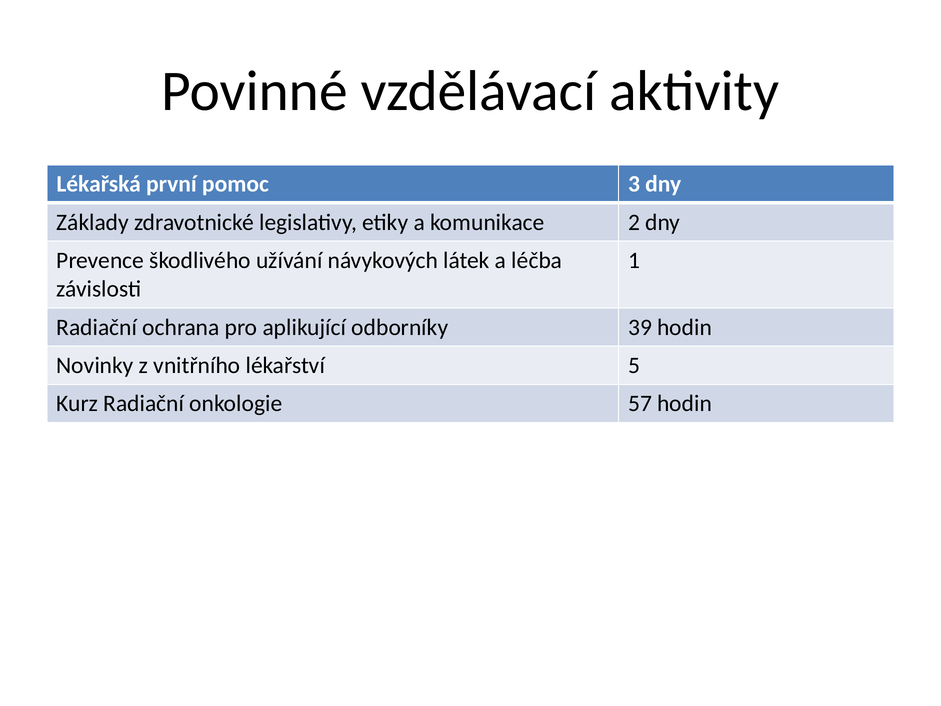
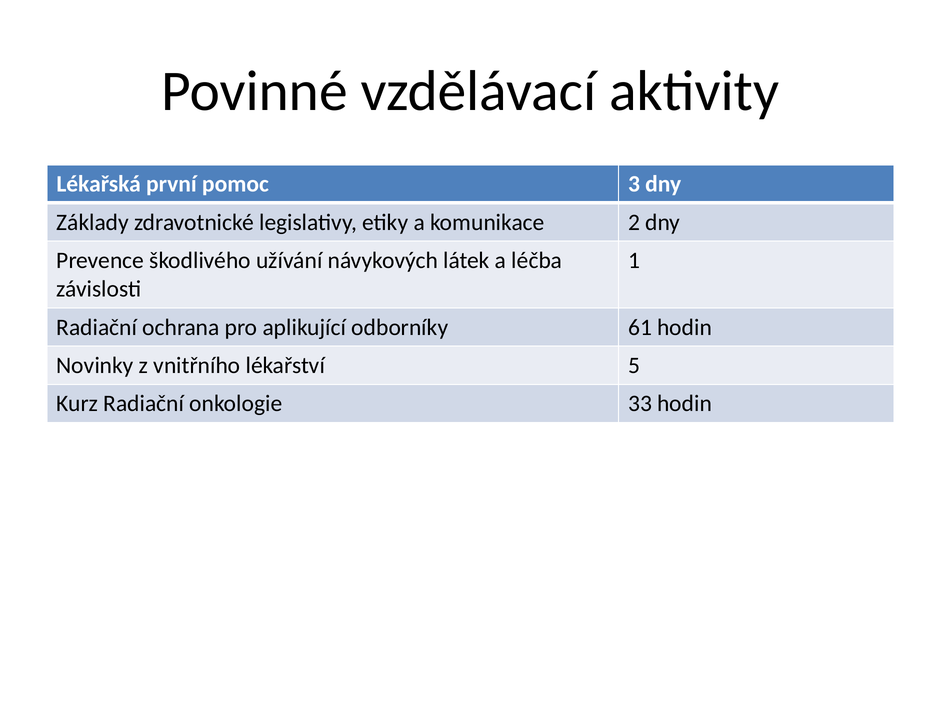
39: 39 -> 61
57: 57 -> 33
